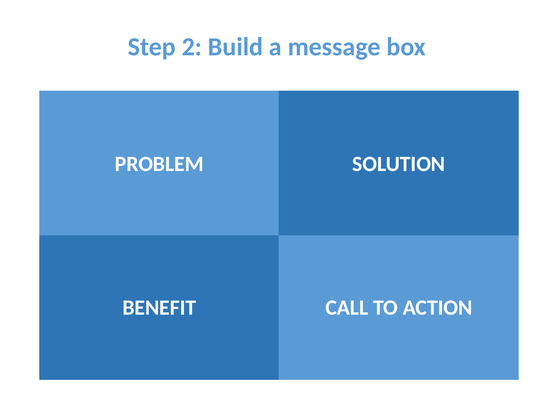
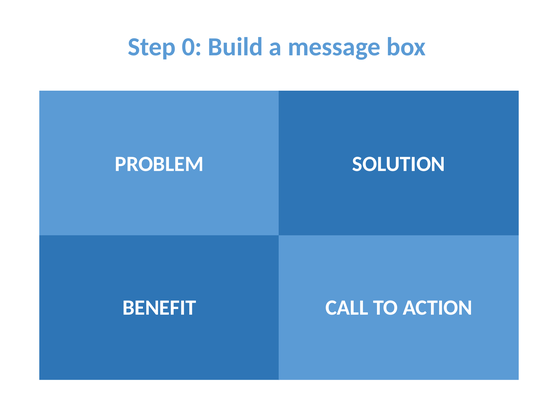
2: 2 -> 0
